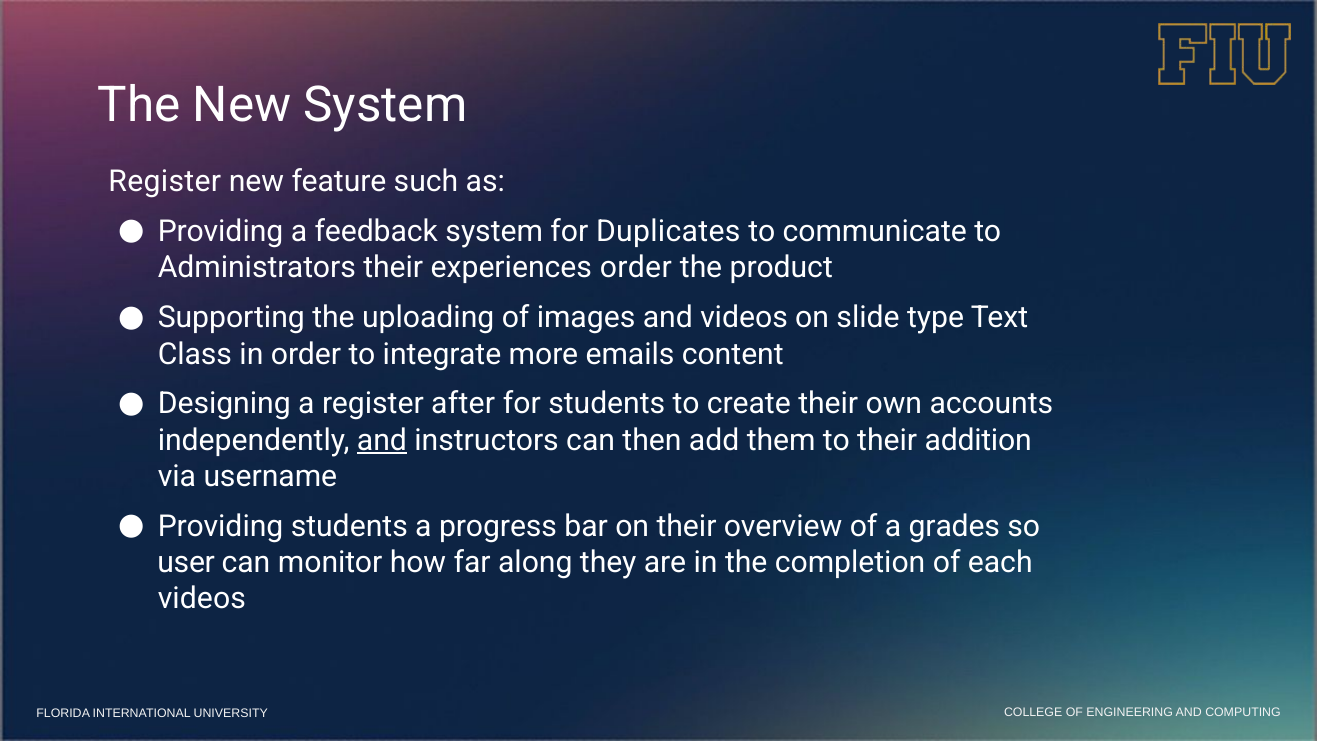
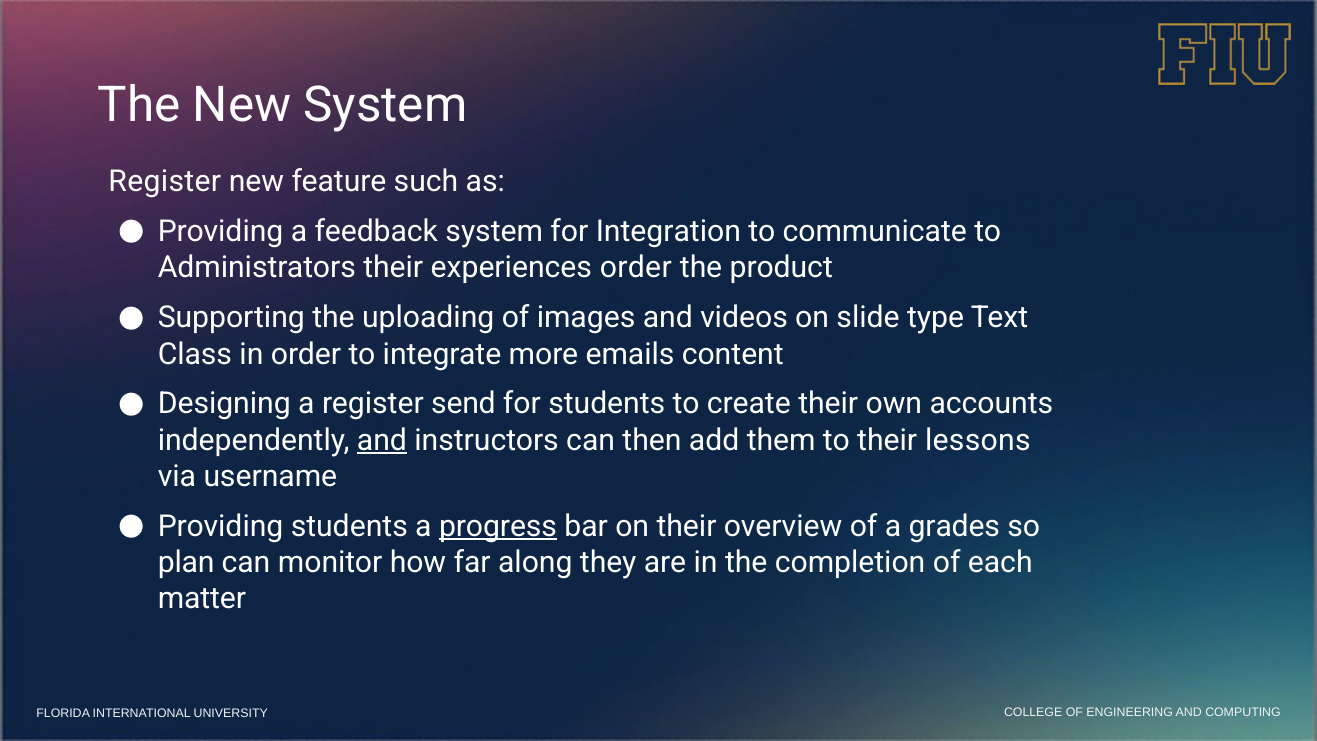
Duplicates: Duplicates -> Integration
after: after -> send
addition: addition -> lessons
progress underline: none -> present
user: user -> plan
videos at (202, 599): videos -> matter
